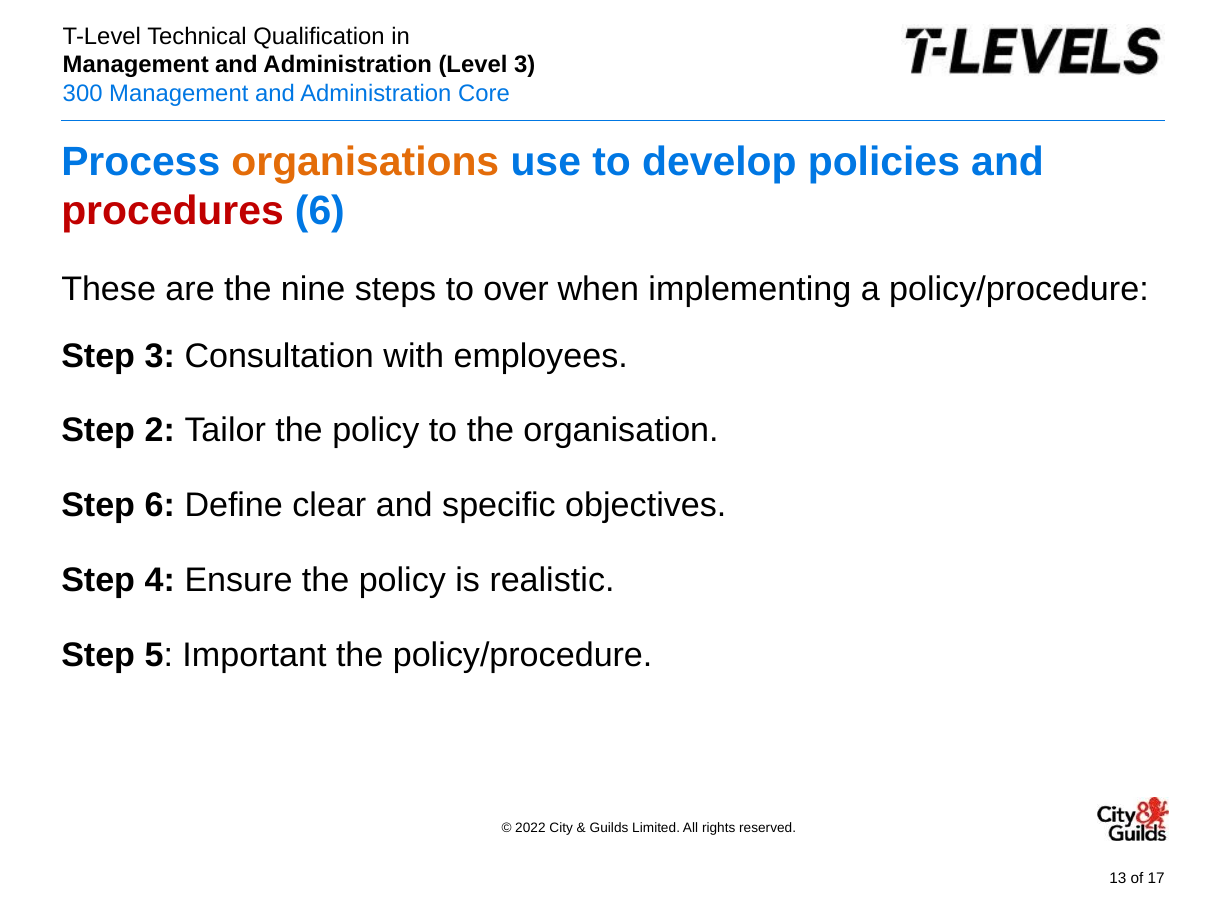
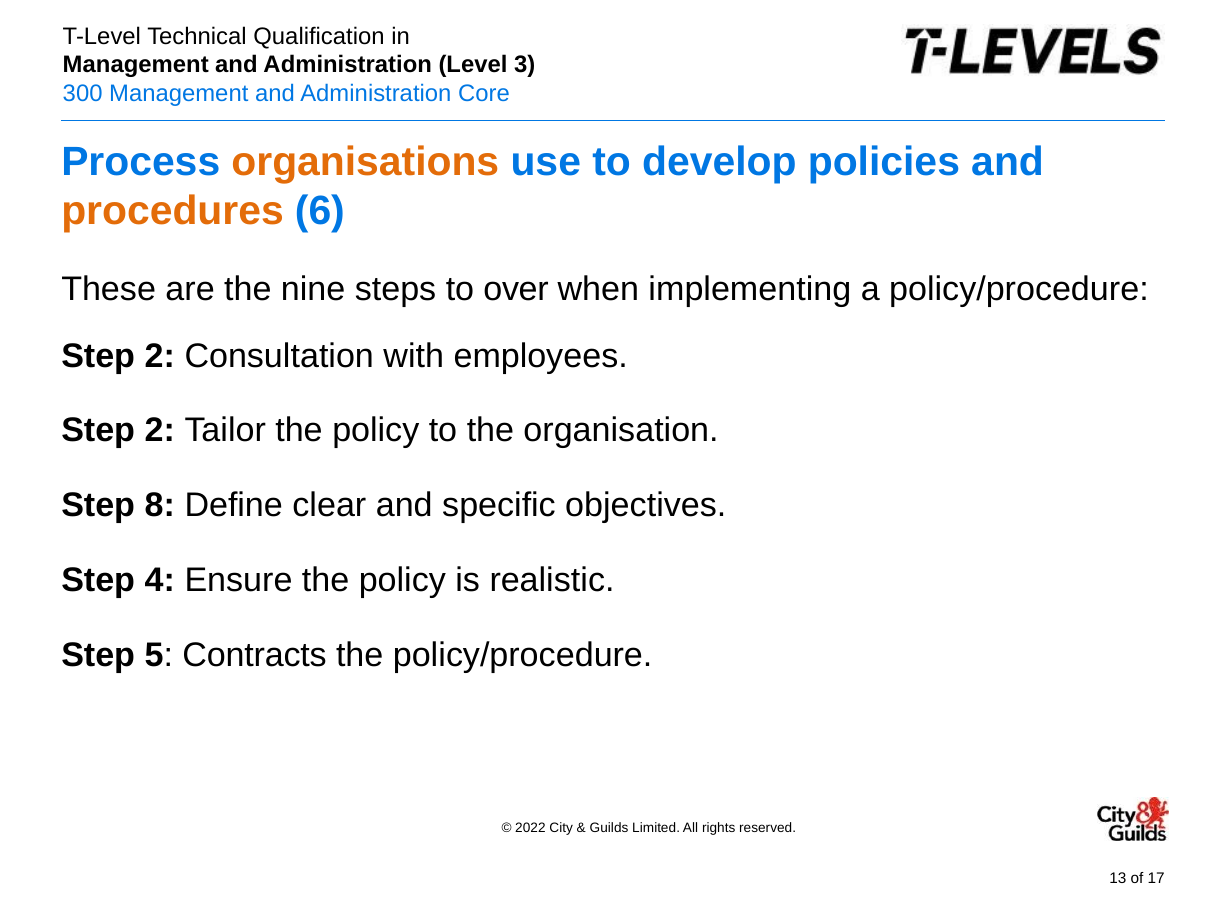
procedures colour: red -> orange
3 at (160, 356): 3 -> 2
Step 6: 6 -> 8
Important: Important -> Contracts
